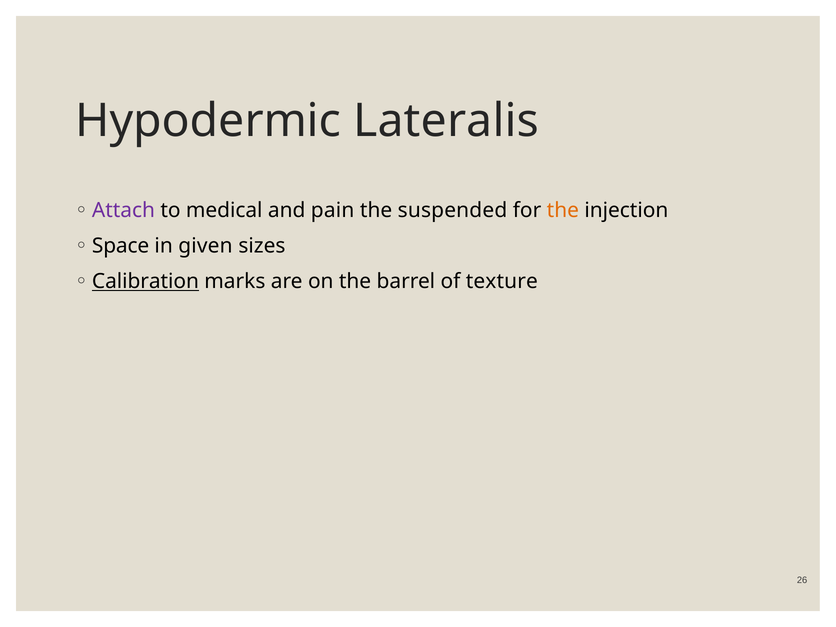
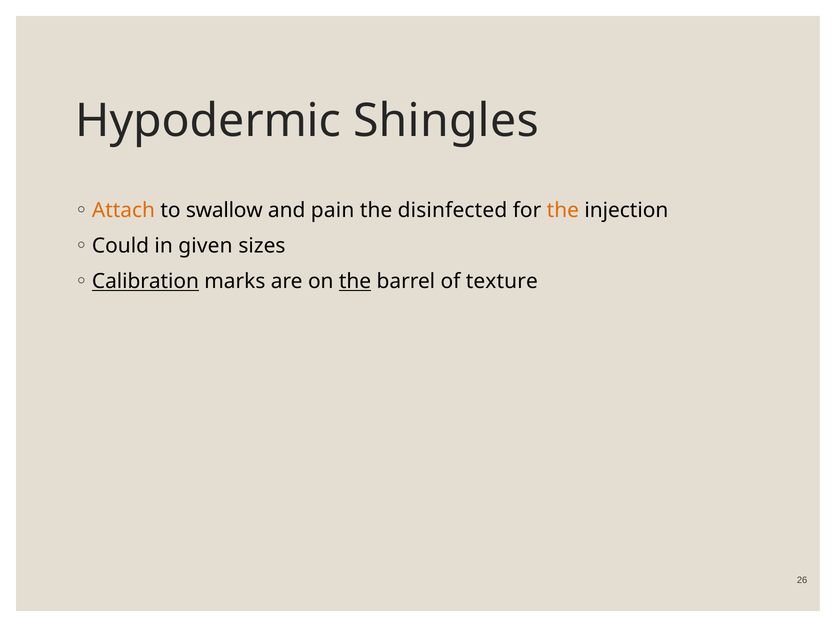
Lateralis: Lateralis -> Shingles
Attach colour: purple -> orange
medical: medical -> swallow
suspended: suspended -> disinfected
Space: Space -> Could
the at (355, 282) underline: none -> present
